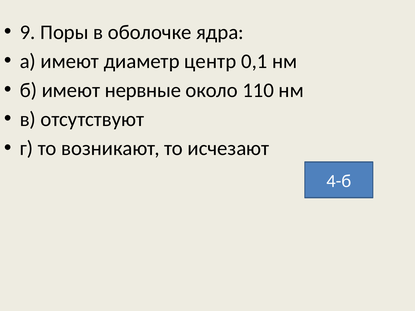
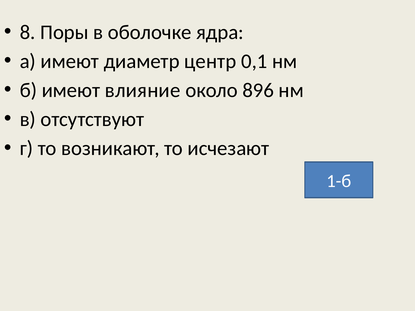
9: 9 -> 8
нервные: нервные -> влияние
110: 110 -> 896
4-б: 4-б -> 1-б
